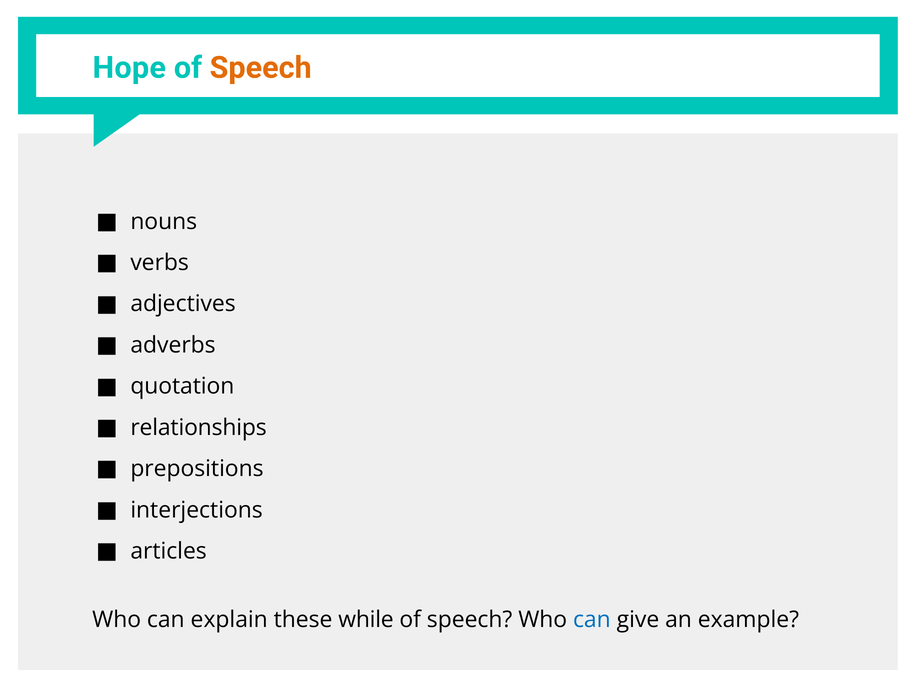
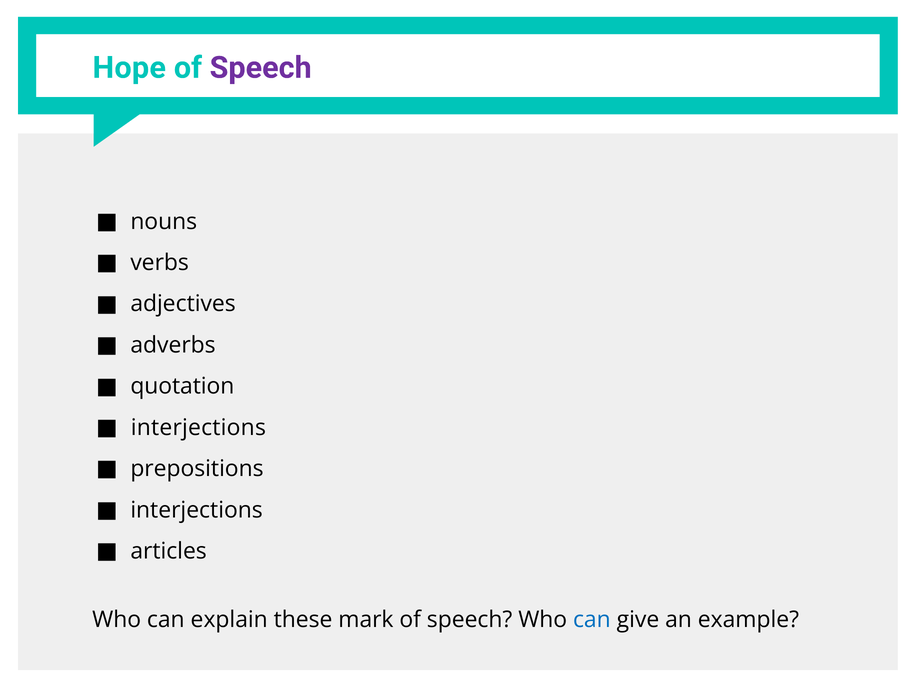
Speech at (261, 68) colour: orange -> purple
relationships at (199, 428): relationships -> interjections
while: while -> mark
